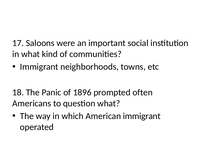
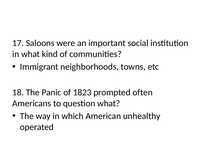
1896: 1896 -> 1823
American immigrant: immigrant -> unhealthy
